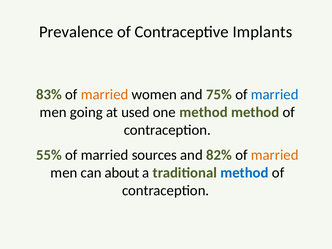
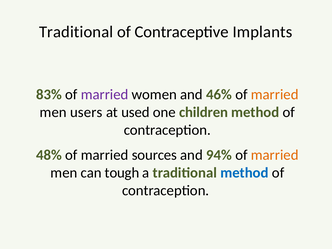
Prevalence at (76, 32): Prevalence -> Traditional
married at (105, 95) colour: orange -> purple
75%: 75% -> 46%
married at (275, 95) colour: blue -> orange
going: going -> users
one method: method -> children
55%: 55% -> 48%
82%: 82% -> 94%
about: about -> tough
